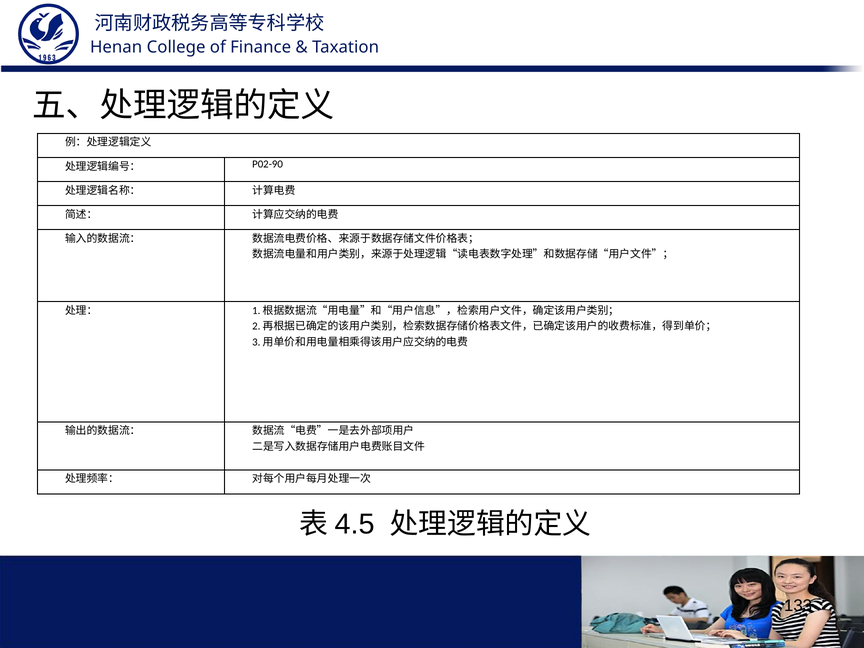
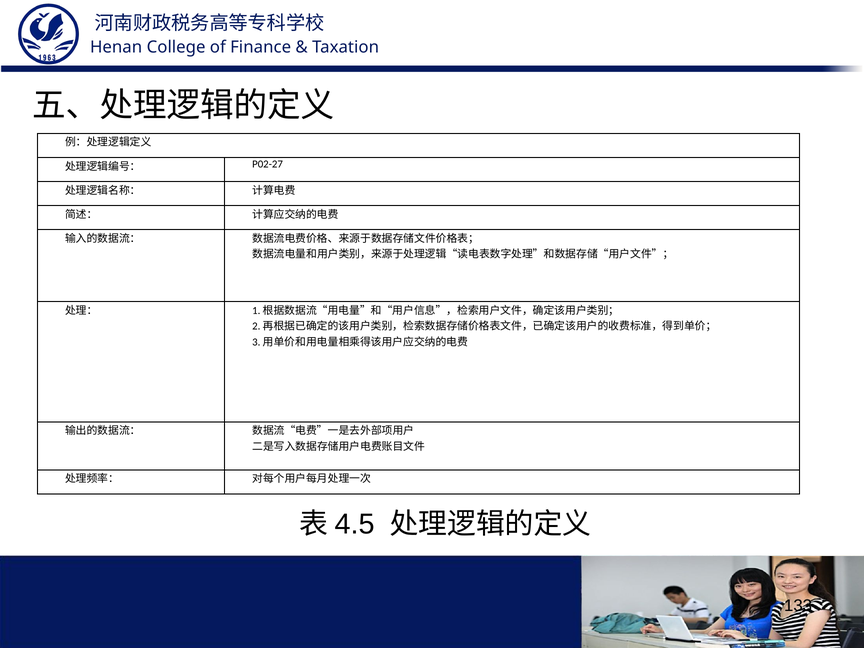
P02-90: P02-90 -> P02-27
